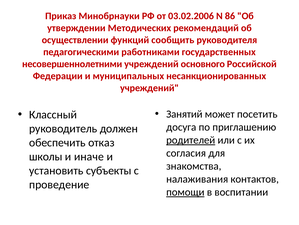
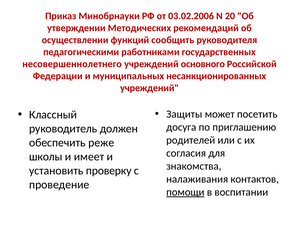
86: 86 -> 20
несовершеннолетними: несовершеннолетними -> несовершеннолетнего
Занятий: Занятий -> Защиты
родителей underline: present -> none
отказ: отказ -> реже
иначе: иначе -> имеет
субъекты: субъекты -> проверку
